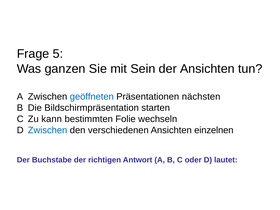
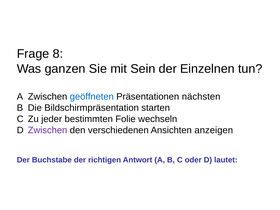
5: 5 -> 8
der Ansichten: Ansichten -> Einzelnen
kann: kann -> jeder
Zwischen at (48, 130) colour: blue -> purple
einzelnen: einzelnen -> anzeigen
